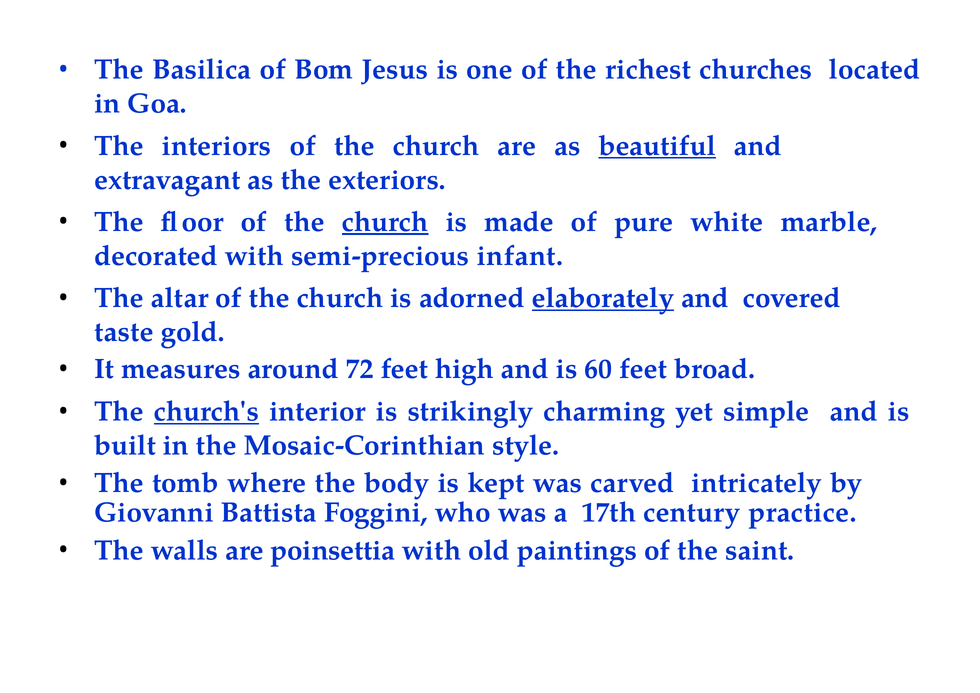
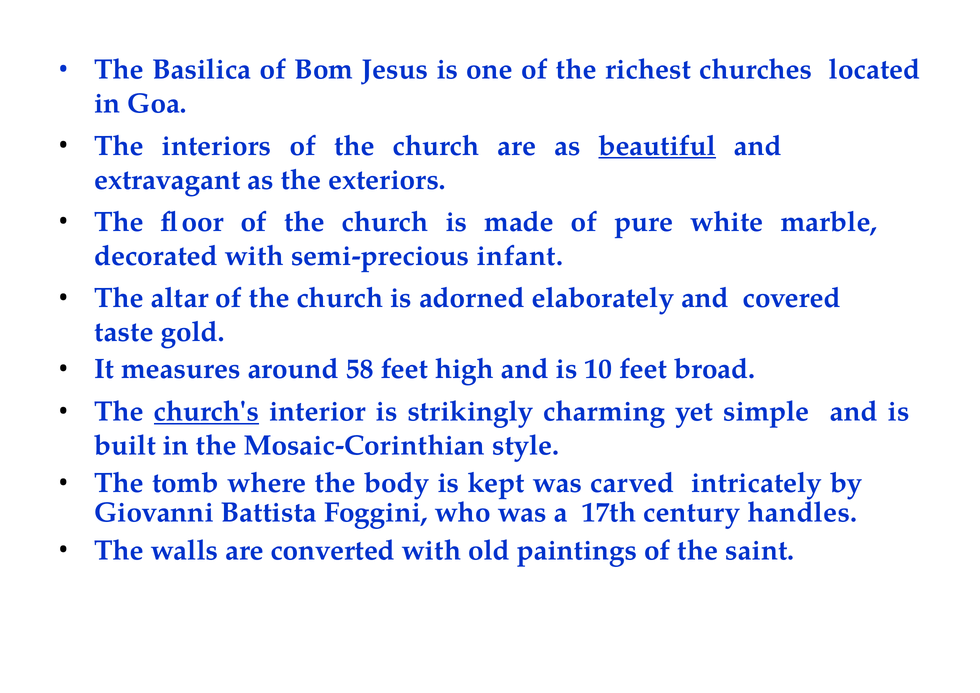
church at (385, 222) underline: present -> none
elaborately underline: present -> none
72: 72 -> 58
60: 60 -> 10
practice: practice -> handles
poinsettia: poinsettia -> converted
